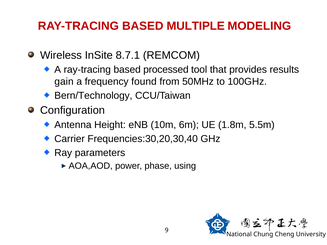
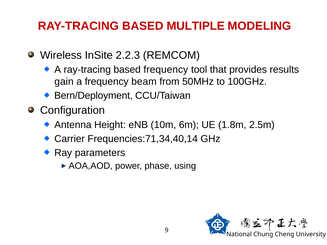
8.7.1: 8.7.1 -> 2.2.3
based processed: processed -> frequency
found: found -> beam
Bern/Technology: Bern/Technology -> Bern/Deployment
5.5m: 5.5m -> 2.5m
Frequencies:30,20,30,40: Frequencies:30,20,30,40 -> Frequencies:71,34,40,14
